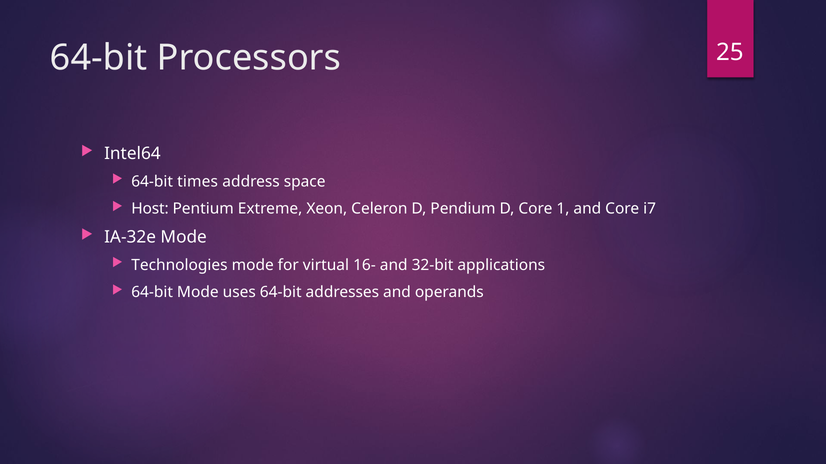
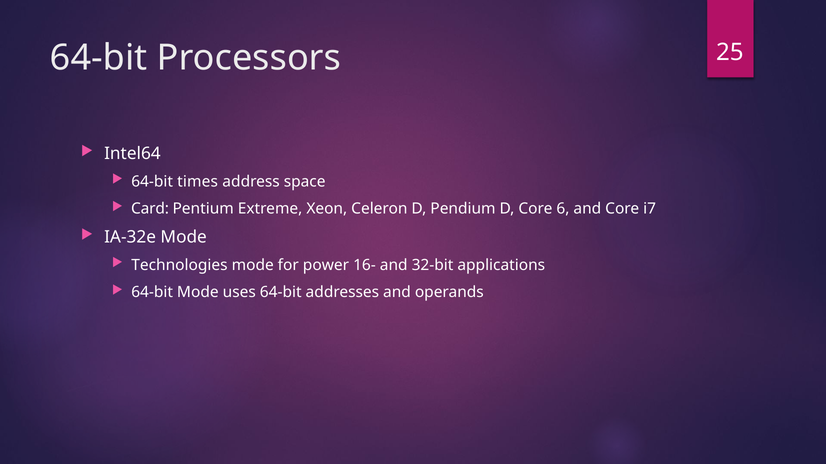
Host: Host -> Card
1: 1 -> 6
virtual: virtual -> power
